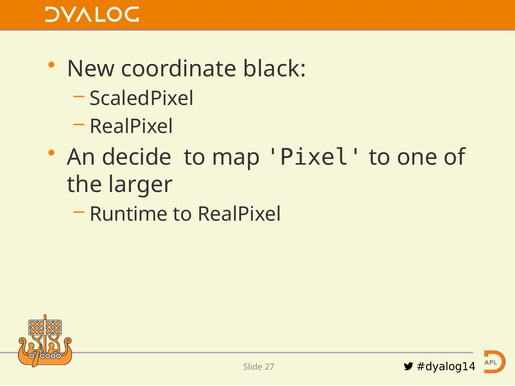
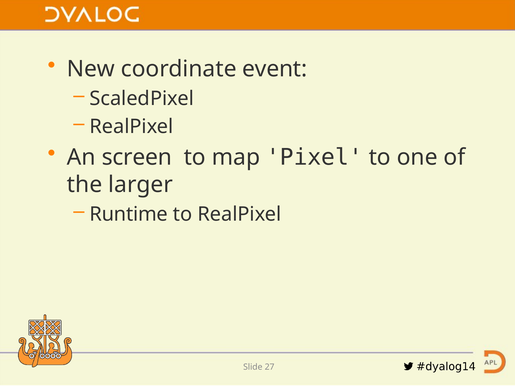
black: black -> event
decide: decide -> screen
